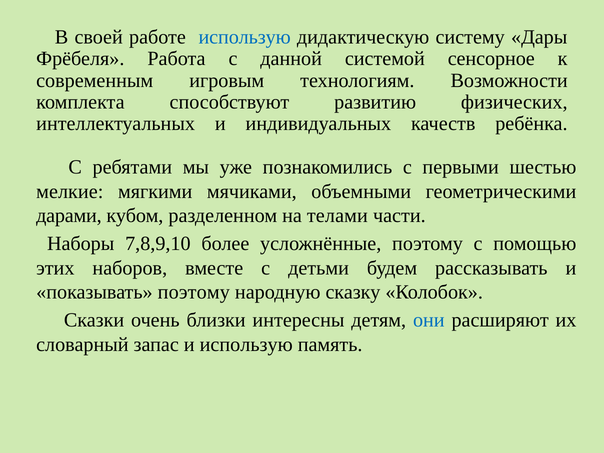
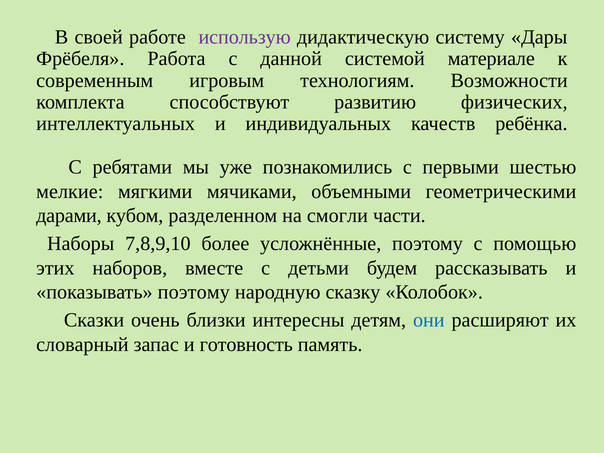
использую at (245, 37) colour: blue -> purple
сенсорное: сенсорное -> материале
телами: телами -> смогли
и использую: использую -> готовность
